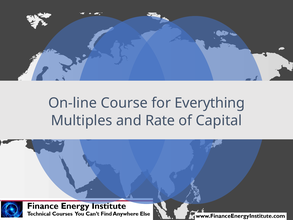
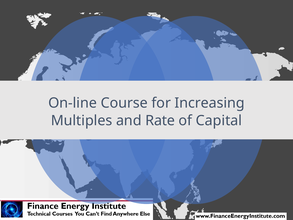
Everything: Everything -> Increasing
